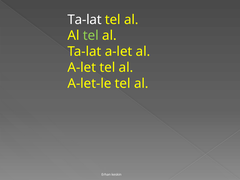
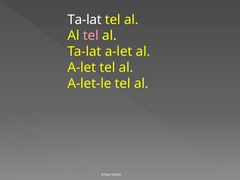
tel at (91, 36) colour: light green -> pink
